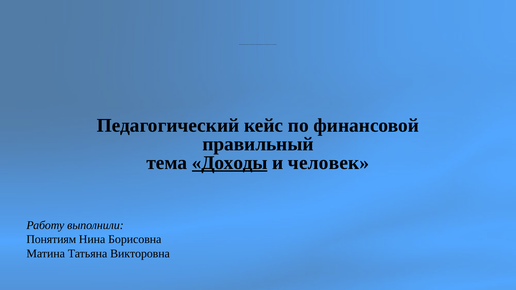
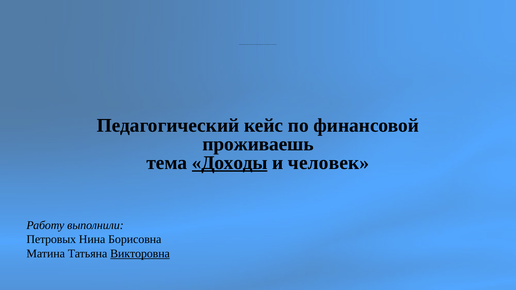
правильный: правильный -> проживаешь
Понятиям: Понятиям -> Петровых
Викторовна underline: none -> present
